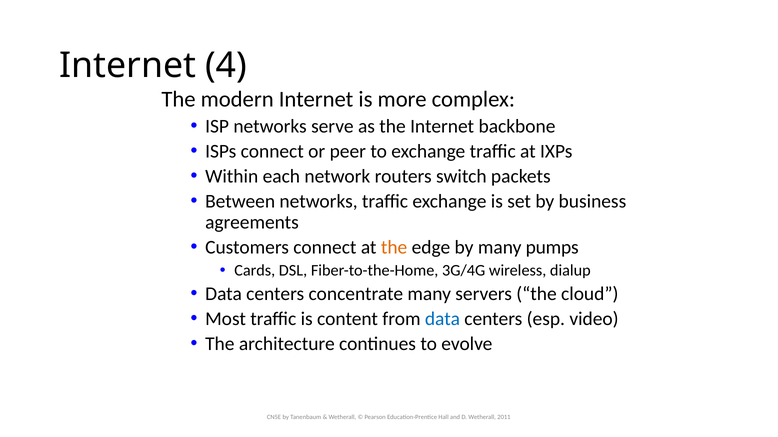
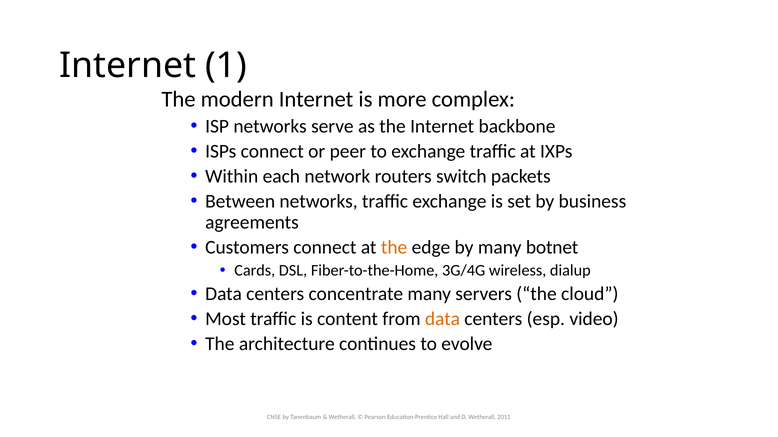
4: 4 -> 1
pumps: pumps -> botnet
data at (442, 319) colour: blue -> orange
